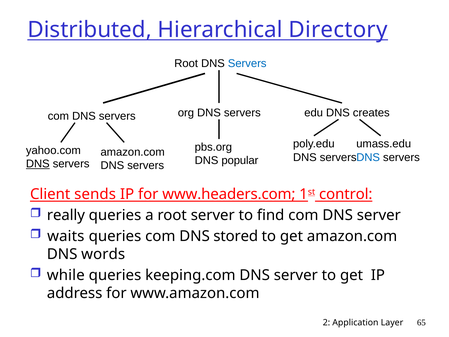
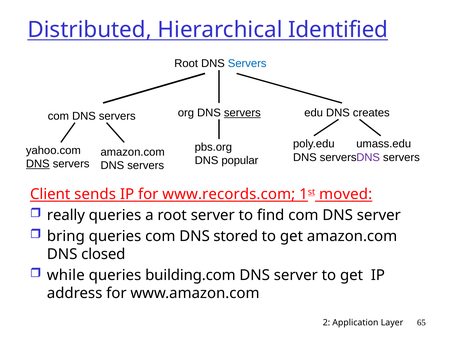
Directory: Directory -> Identified
servers at (242, 113) underline: none -> present
DNS at (368, 157) colour: blue -> purple
www.headers.com: www.headers.com -> www.records.com
control: control -> moved
waits: waits -> bring
words: words -> closed
keeping.com: keeping.com -> building.com
